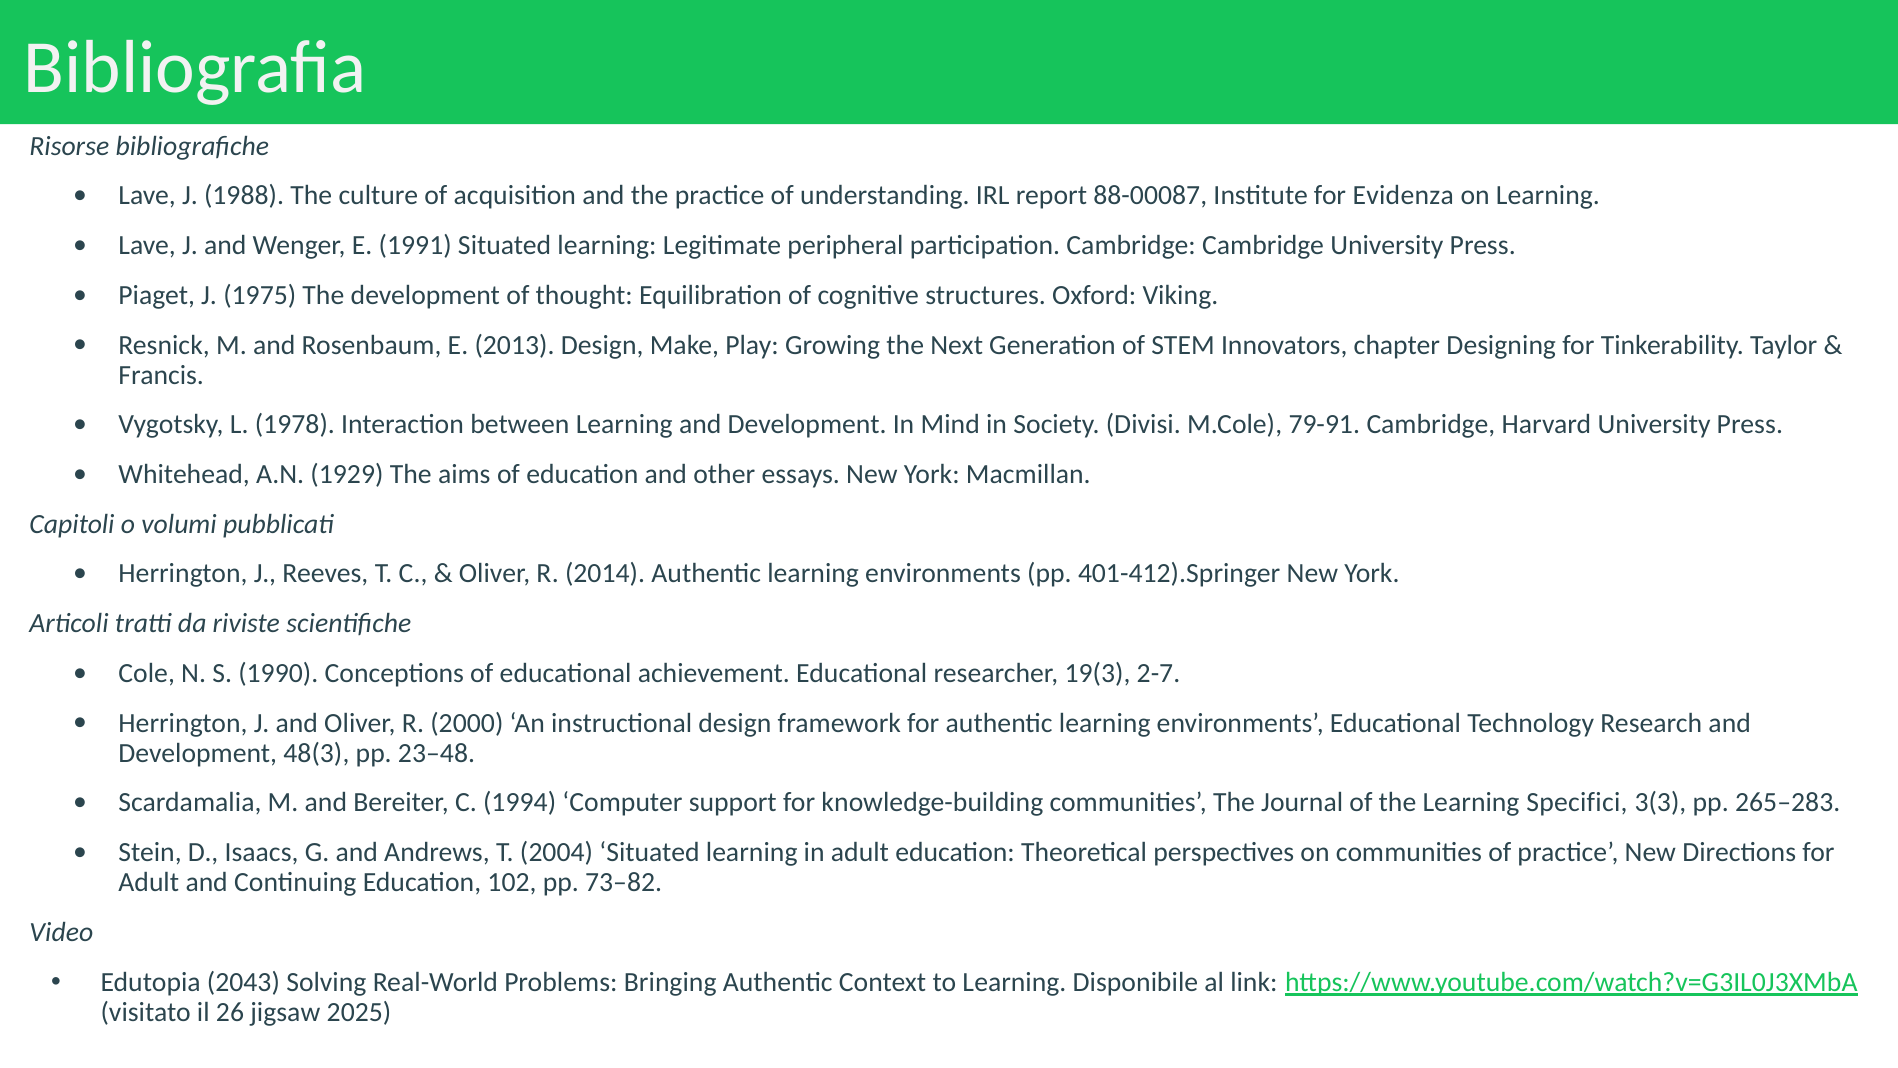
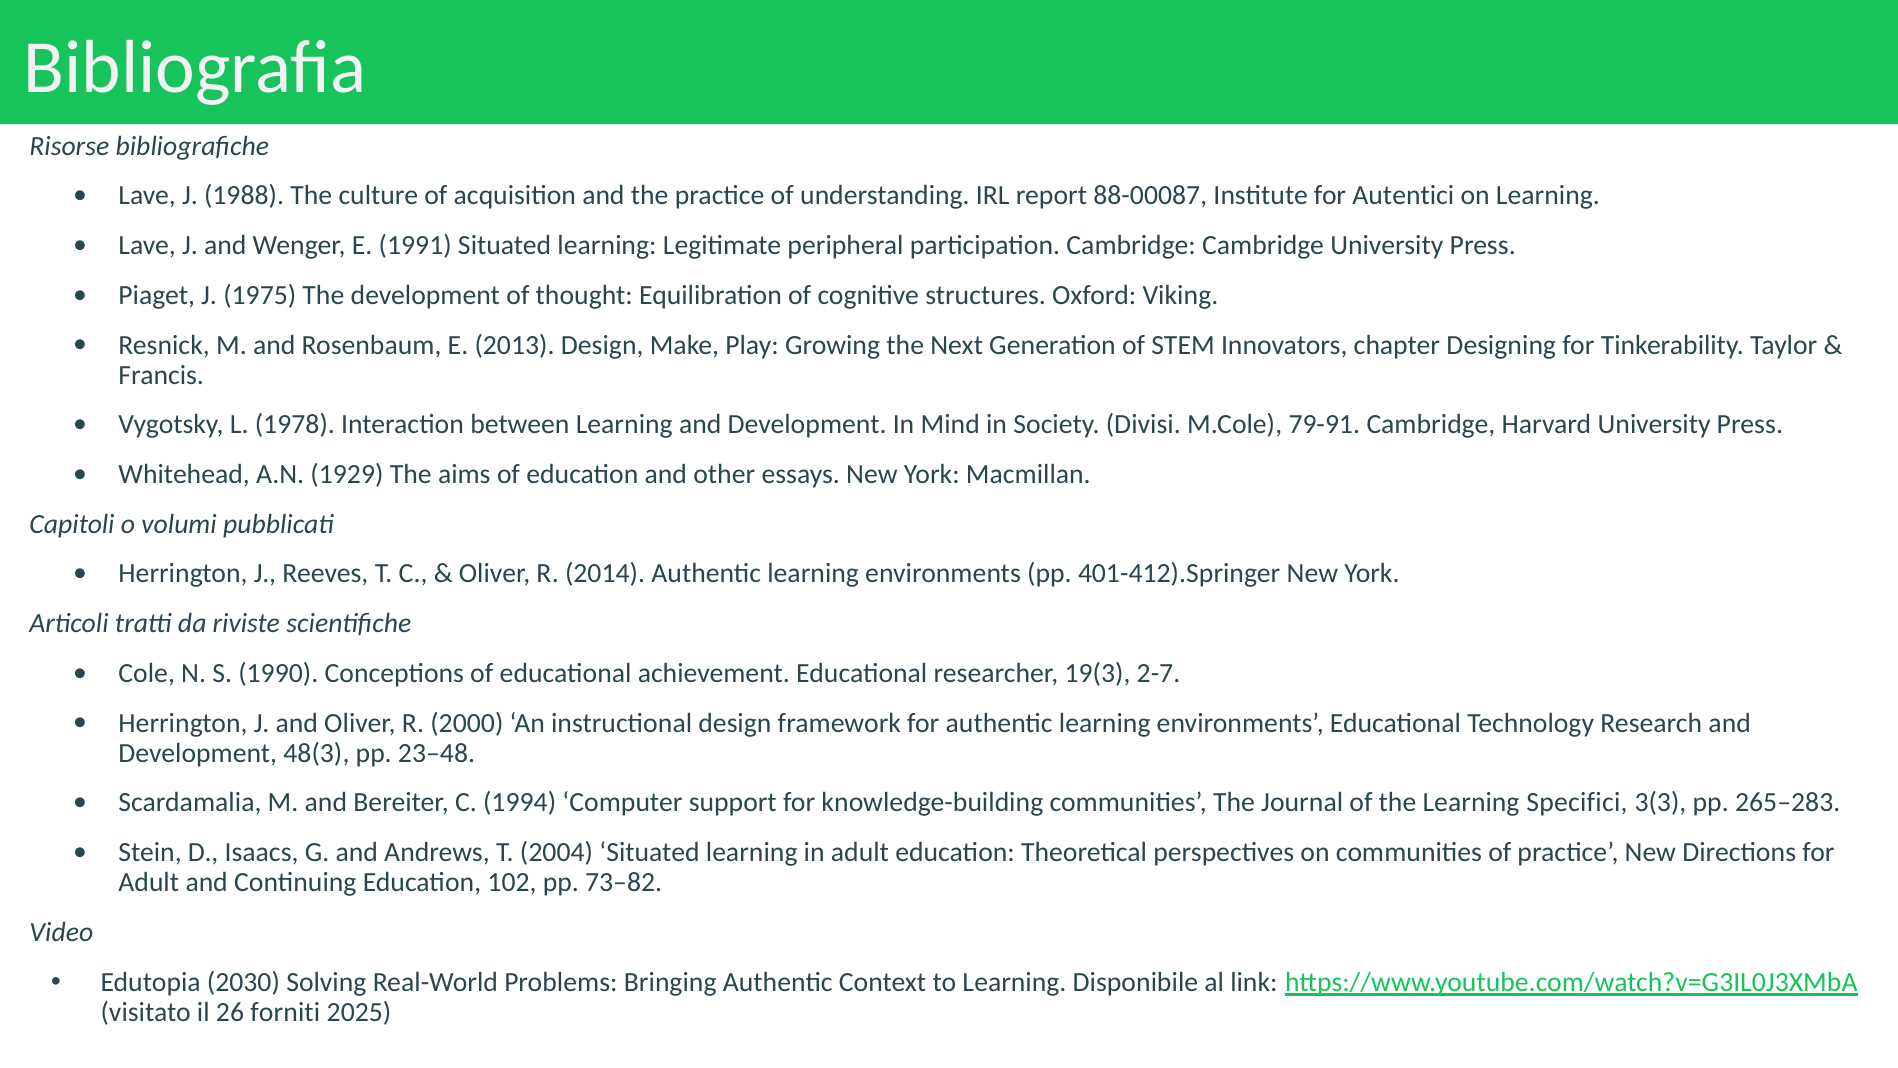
Evidenza: Evidenza -> Autentici
2043: 2043 -> 2030
jigsaw: jigsaw -> forniti
